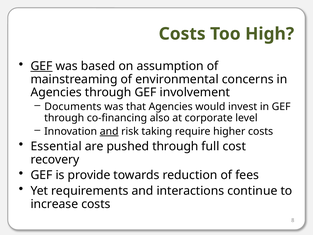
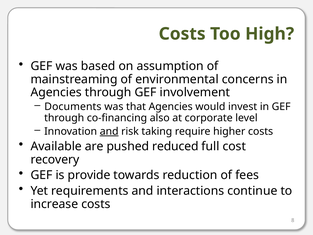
GEF at (41, 66) underline: present -> none
Essential: Essential -> Available
pushed through: through -> reduced
